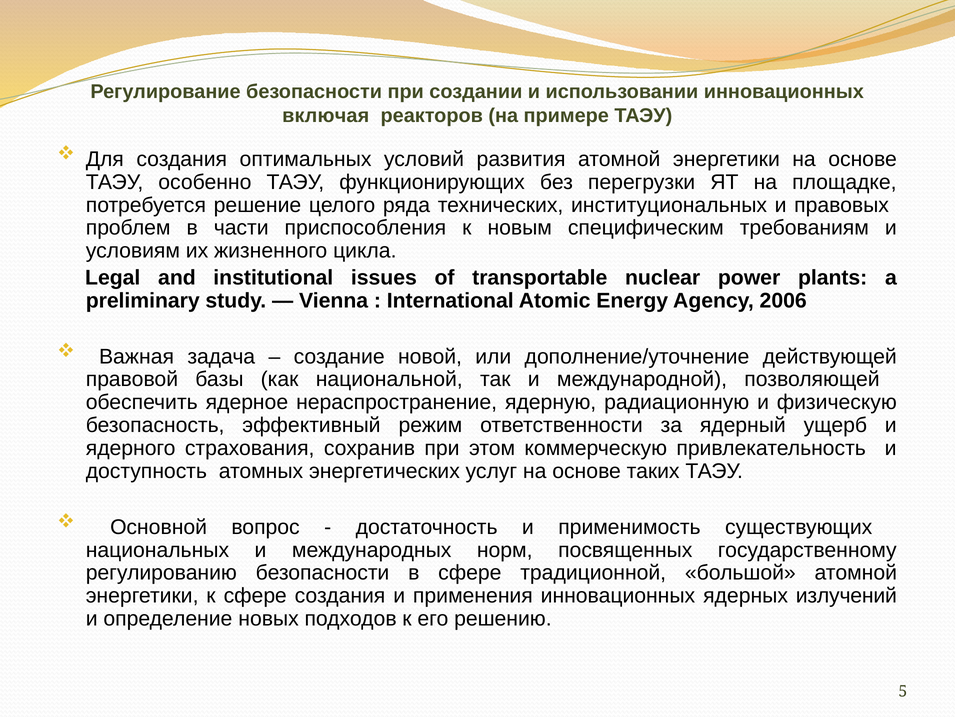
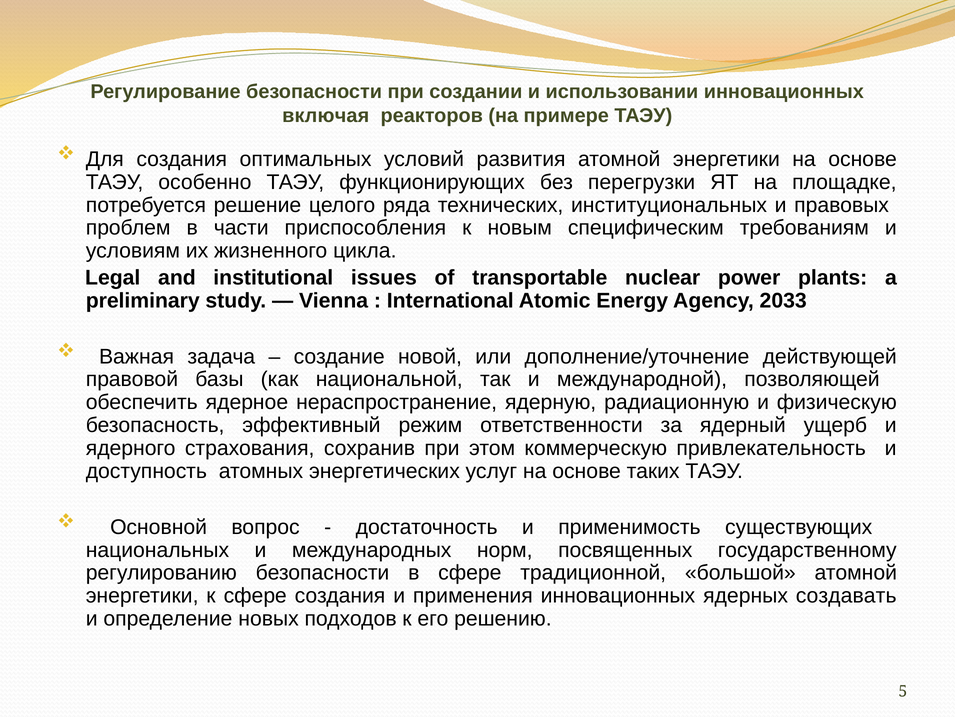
2006: 2006 -> 2033
излучений: излучений -> создавать
